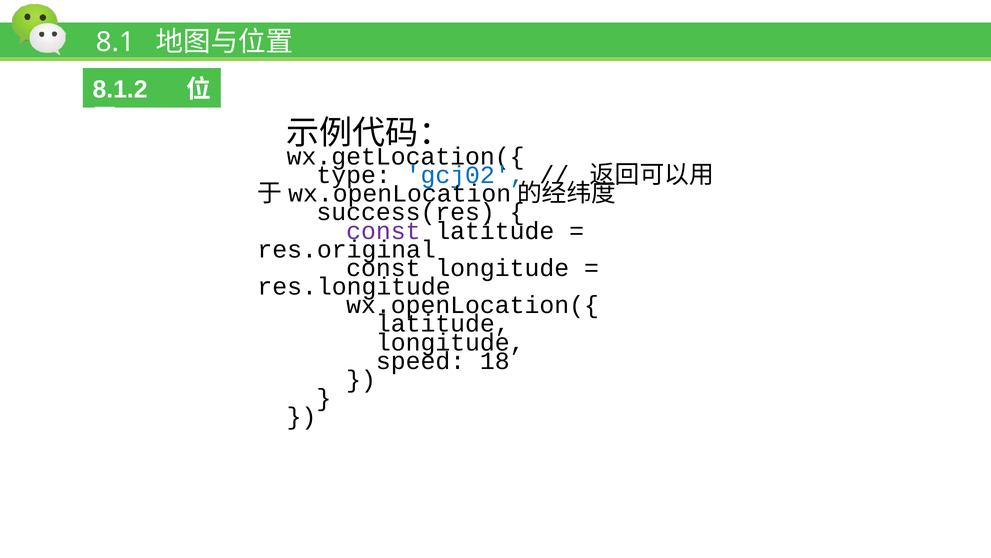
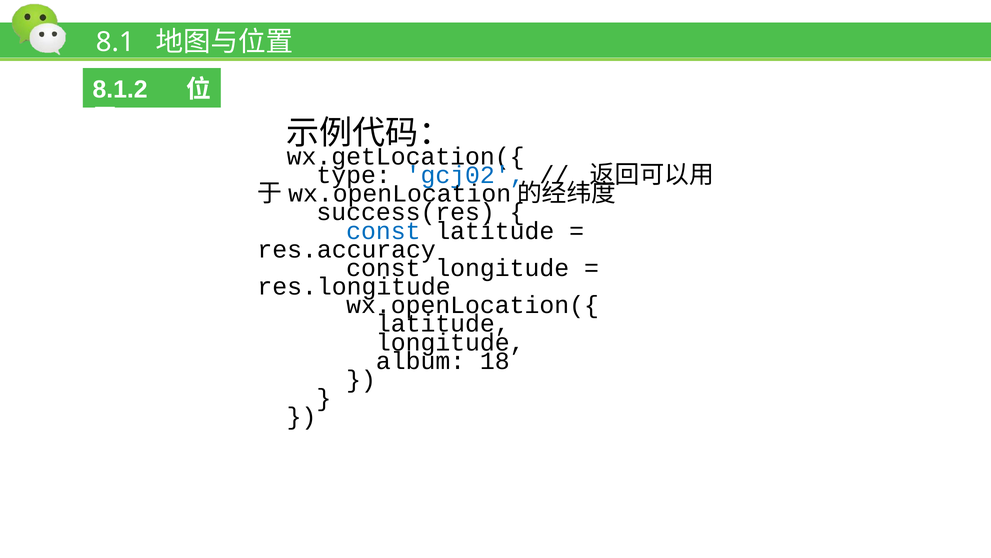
const at (383, 231) colour: purple -> blue
res.original: res.original -> res.accuracy
speed: speed -> album
